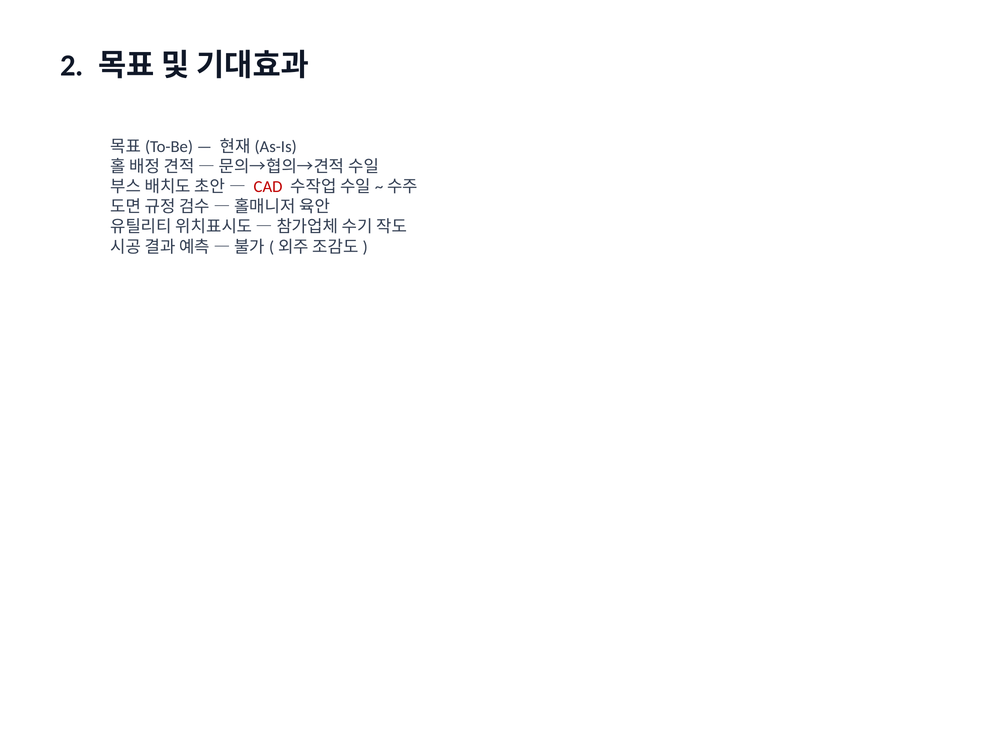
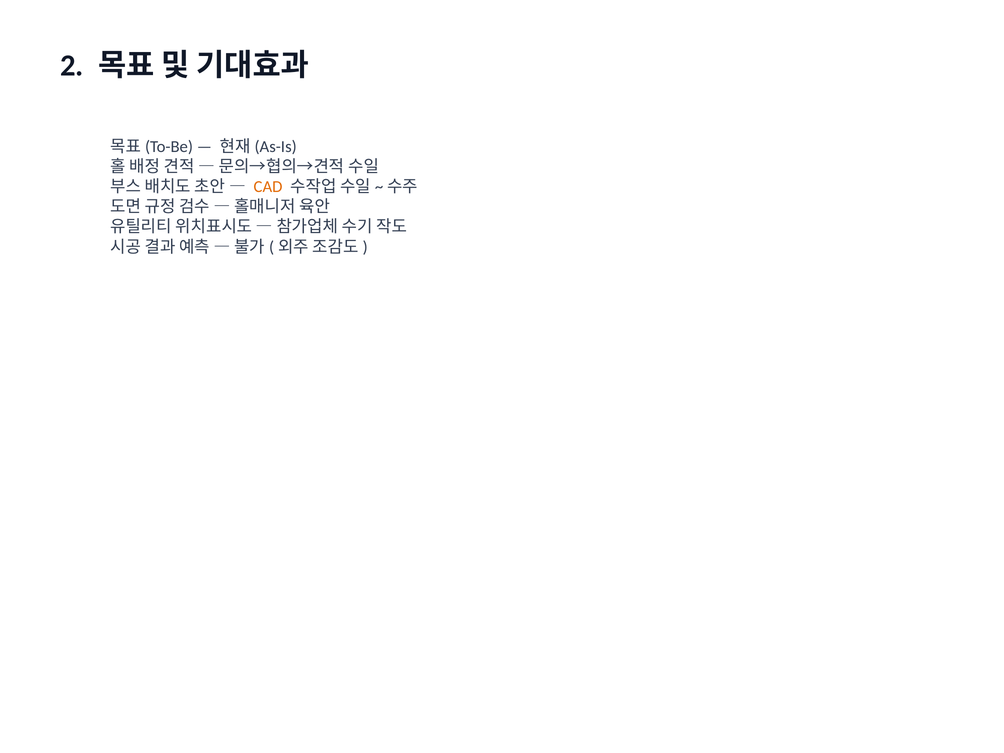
CAD colour: red -> orange
